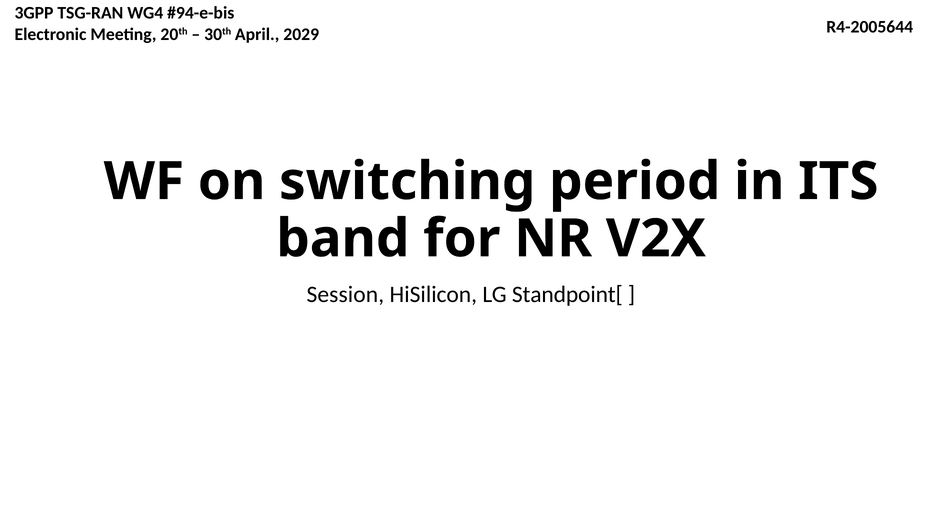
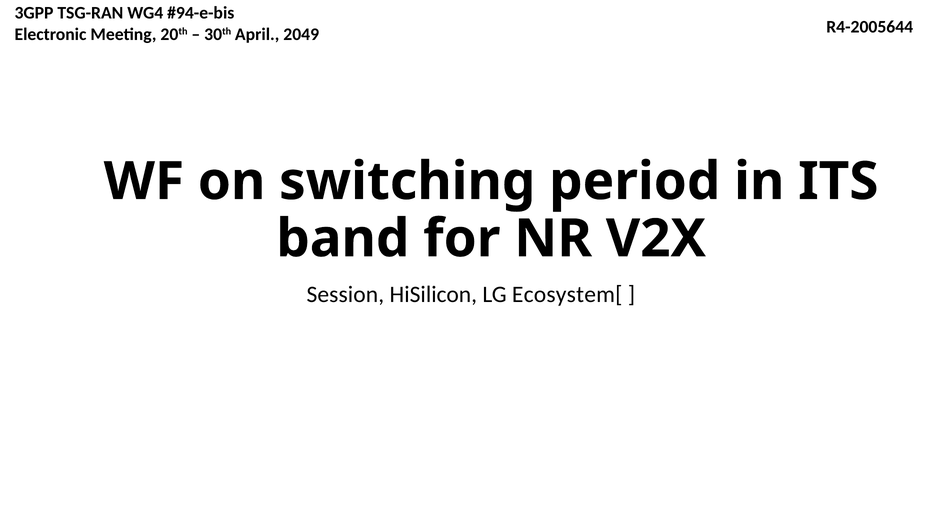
2029: 2029 -> 2049
Standpoint[: Standpoint[ -> Ecosystem[
